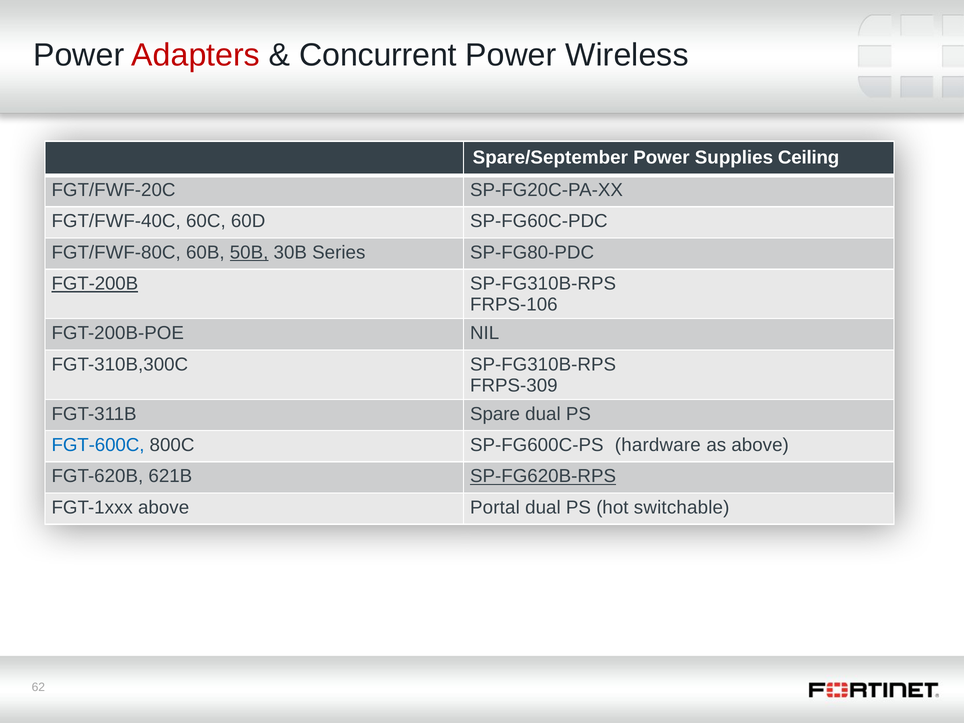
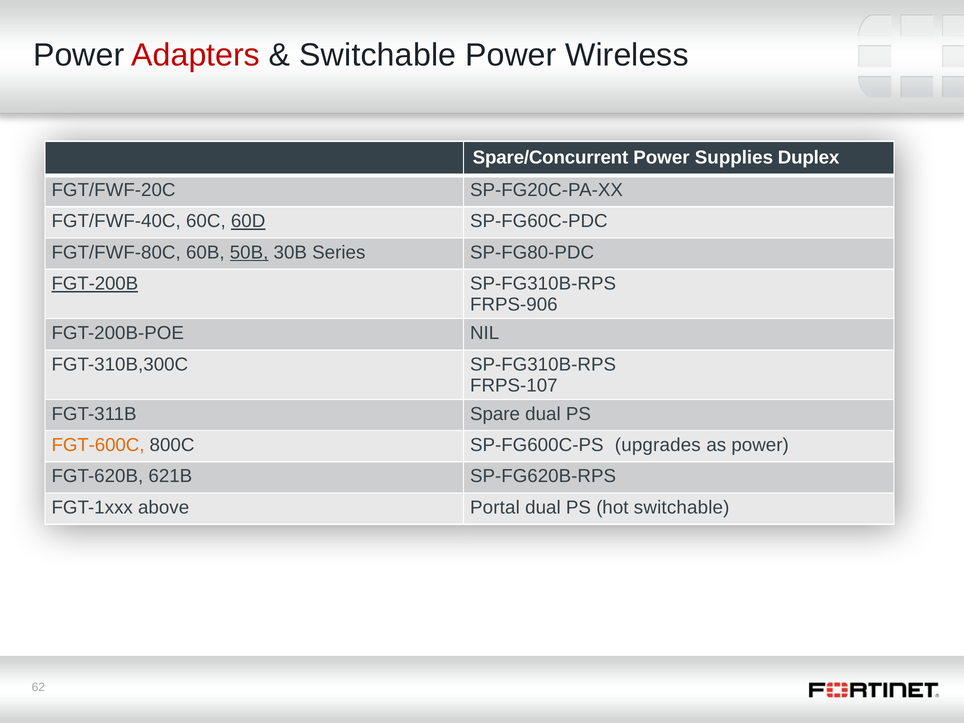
Concurrent at (378, 55): Concurrent -> Switchable
Spare/September: Spare/September -> Spare/Concurrent
Ceiling: Ceiling -> Duplex
60D underline: none -> present
FRPS-106: FRPS-106 -> FRPS-906
FRPS-309: FRPS-309 -> FRPS-107
FGT-600C colour: blue -> orange
hardware: hardware -> upgrades
as above: above -> power
SP-FG620B-RPS underline: present -> none
